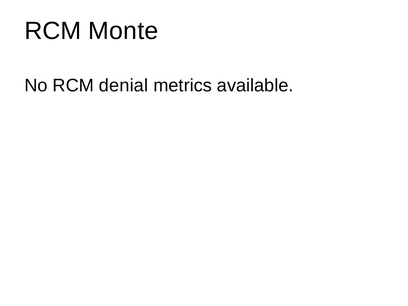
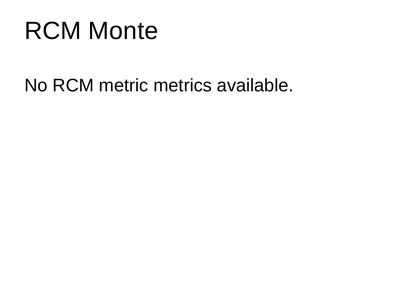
denial: denial -> metric
